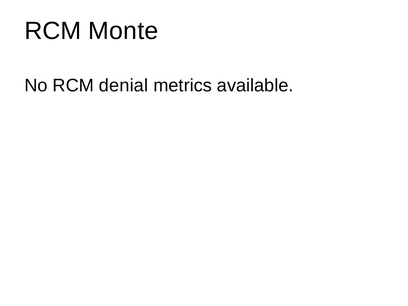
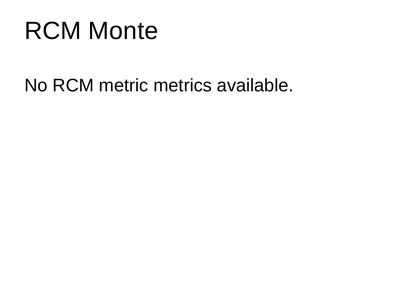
denial: denial -> metric
